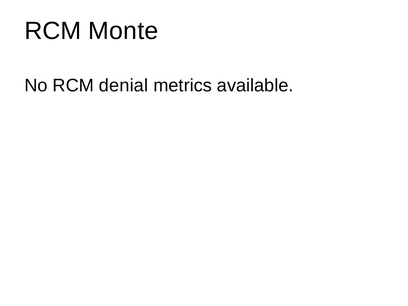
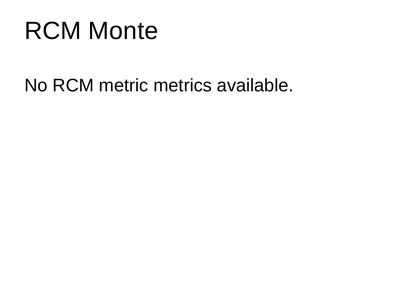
denial: denial -> metric
